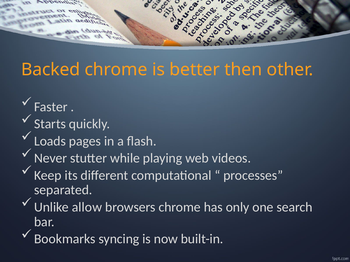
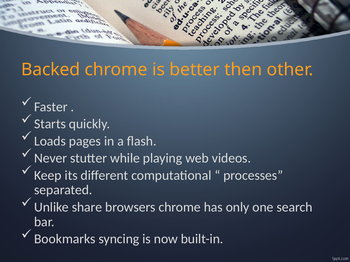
allow: allow -> share
